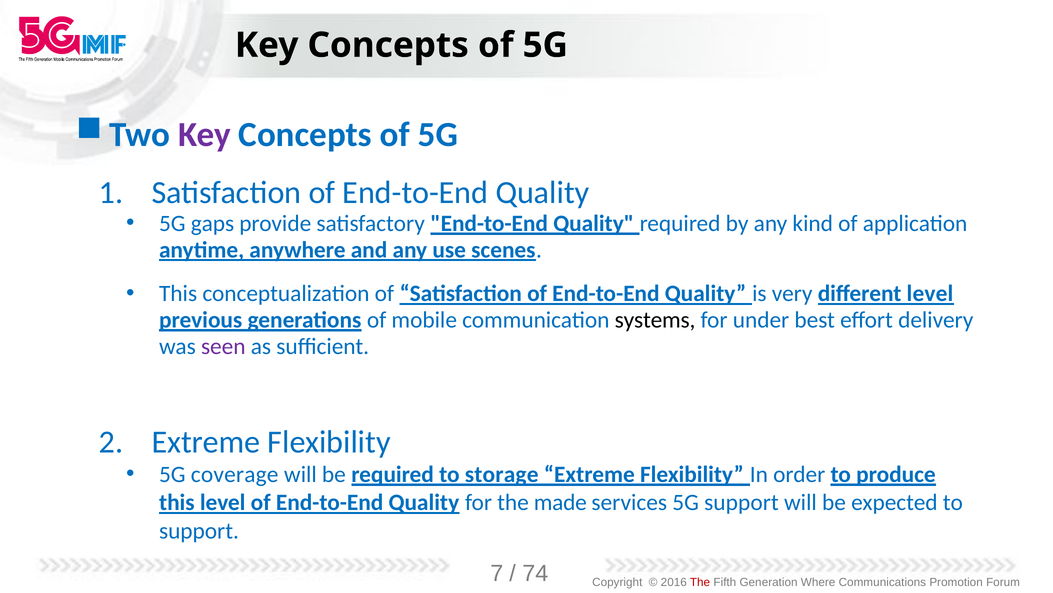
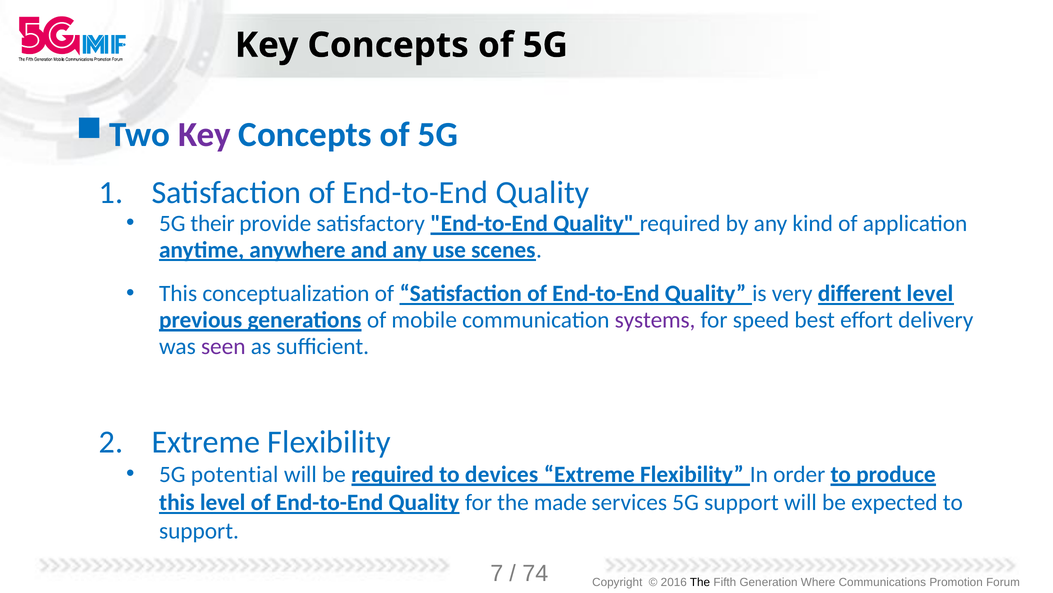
gaps: gaps -> their
systems colour: black -> purple
under: under -> speed
coverage: coverage -> potential
storage: storage -> devices
The at (700, 582) colour: red -> black
